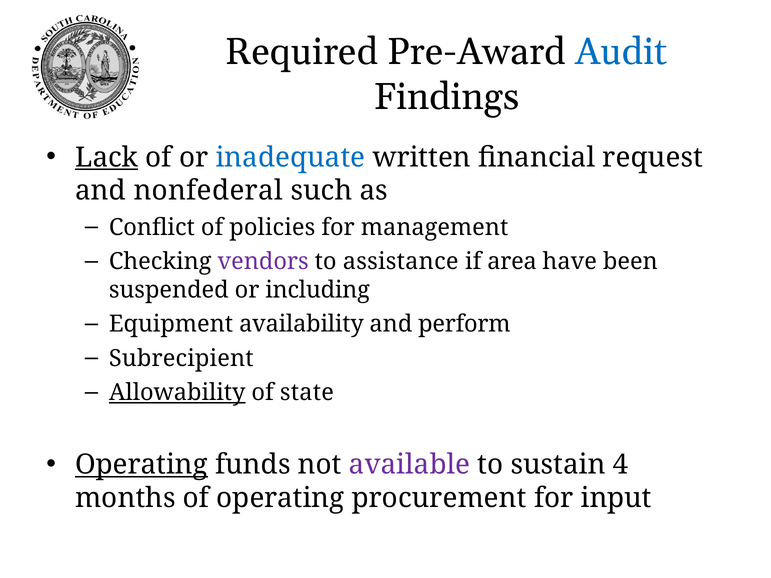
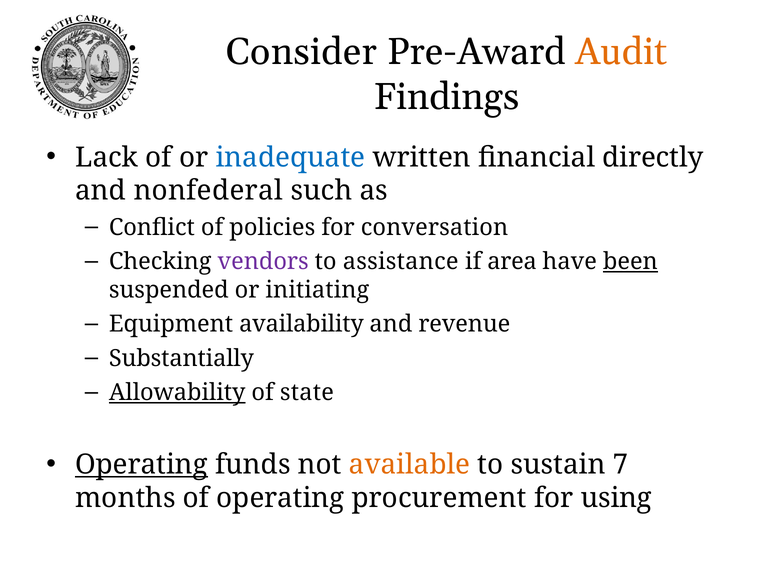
Required: Required -> Consider
Audit colour: blue -> orange
Lack underline: present -> none
request: request -> directly
management: management -> conversation
been underline: none -> present
including: including -> initiating
perform: perform -> revenue
Subrecipient: Subrecipient -> Substantially
available colour: purple -> orange
4: 4 -> 7
input: input -> using
